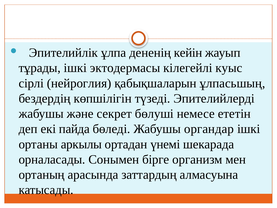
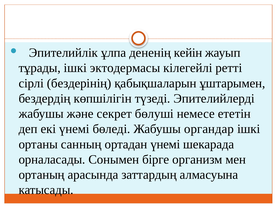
куыс: куыс -> ретті
нейроглия: нейроглия -> бездерінің
ұлпасьшың: ұлпасьшың -> ұштарымен
екі пайда: пайда -> үнемі
аркылы: аркылы -> санның
